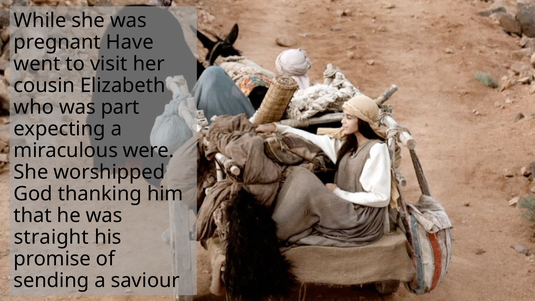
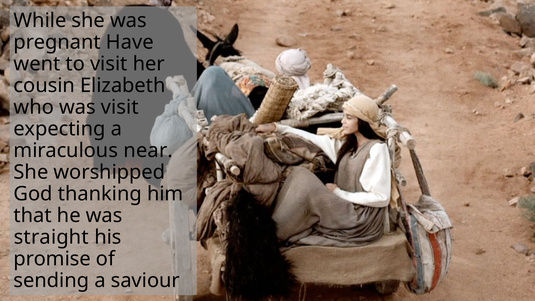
was part: part -> visit
were: were -> near
